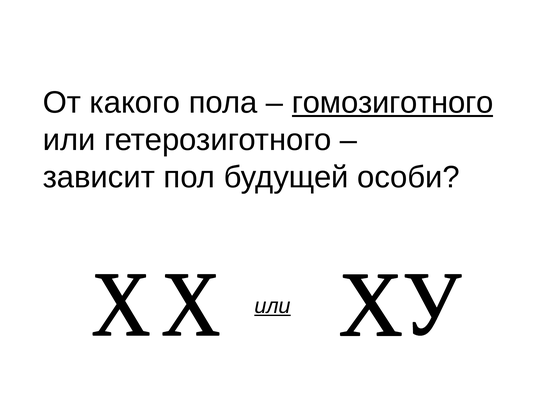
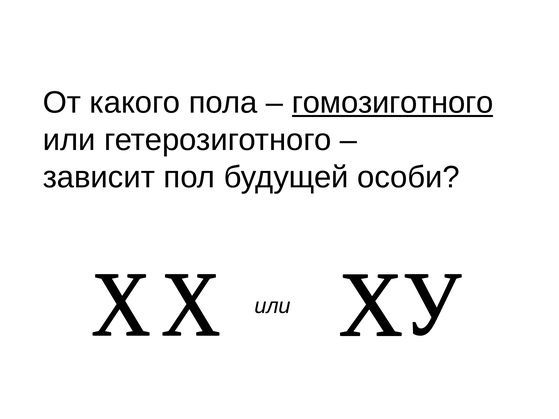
или at (273, 306) underline: present -> none
